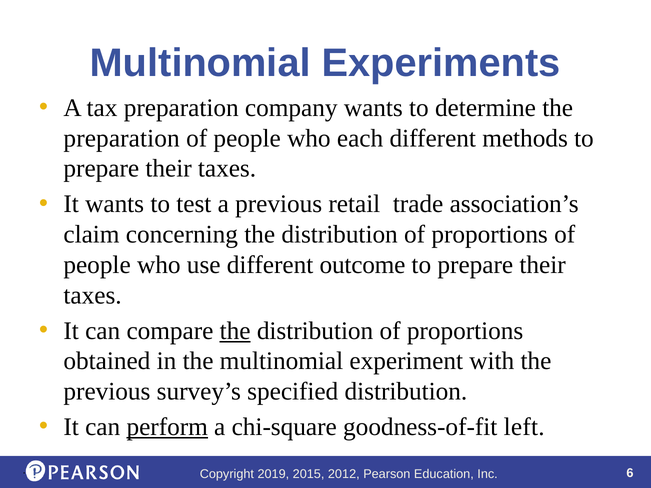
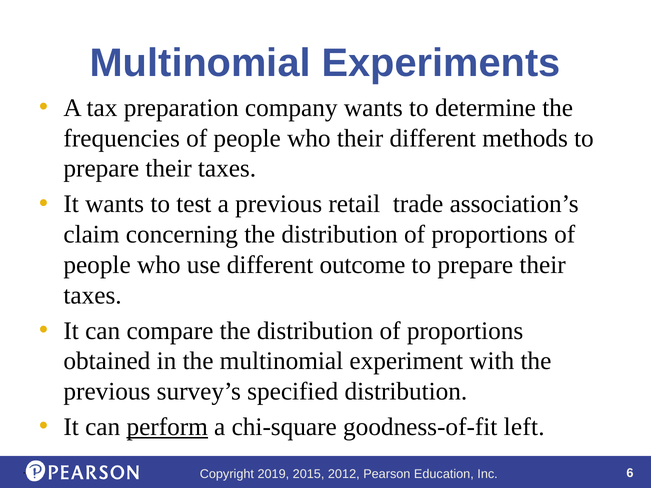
preparation at (122, 138): preparation -> frequencies
who each: each -> their
the at (235, 331) underline: present -> none
